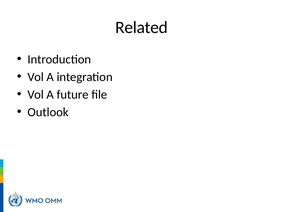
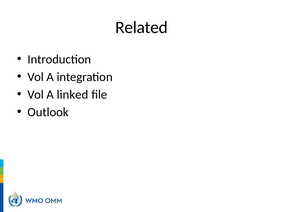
future: future -> linked
